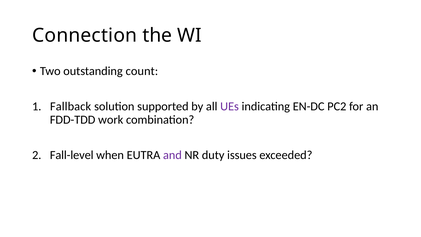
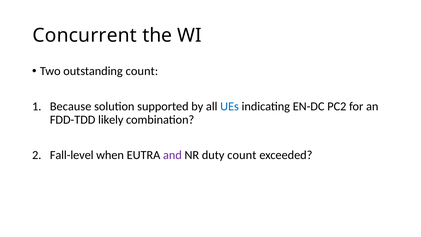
Connection: Connection -> Concurrent
Fallback: Fallback -> Because
UEs colour: purple -> blue
work: work -> likely
duty issues: issues -> count
